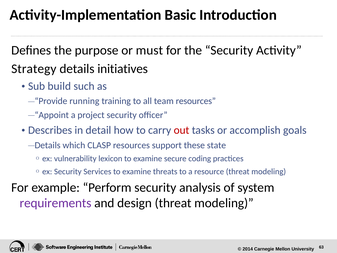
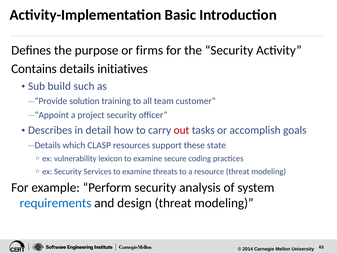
must: must -> firms
Strategy: Strategy -> Contains
running: running -> solution
team resources: resources -> customer
requirements colour: purple -> blue
